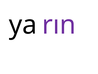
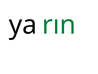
rın colour: purple -> green
